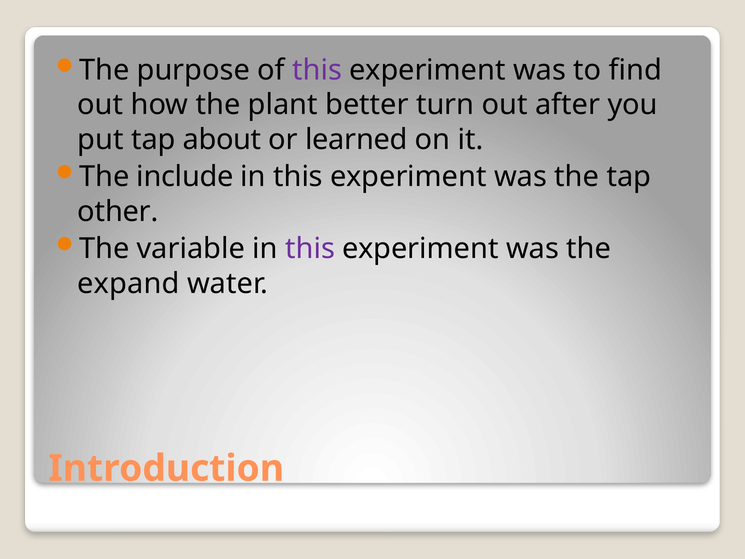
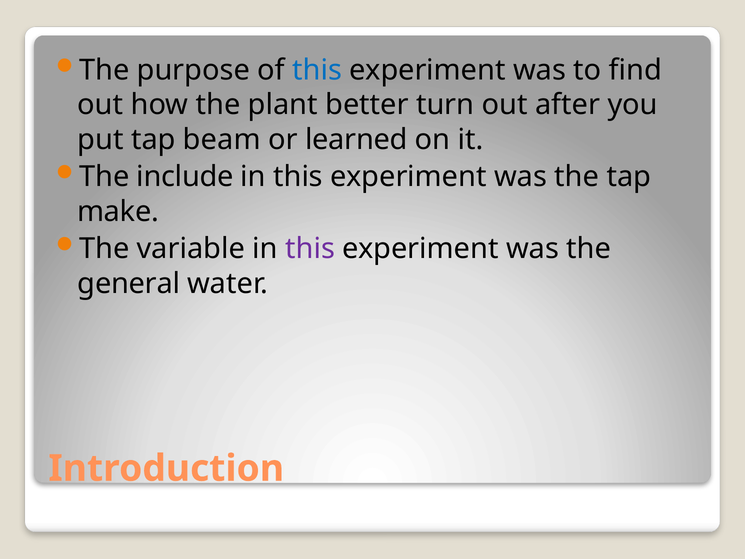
this at (317, 70) colour: purple -> blue
about: about -> beam
other: other -> make
expand: expand -> general
